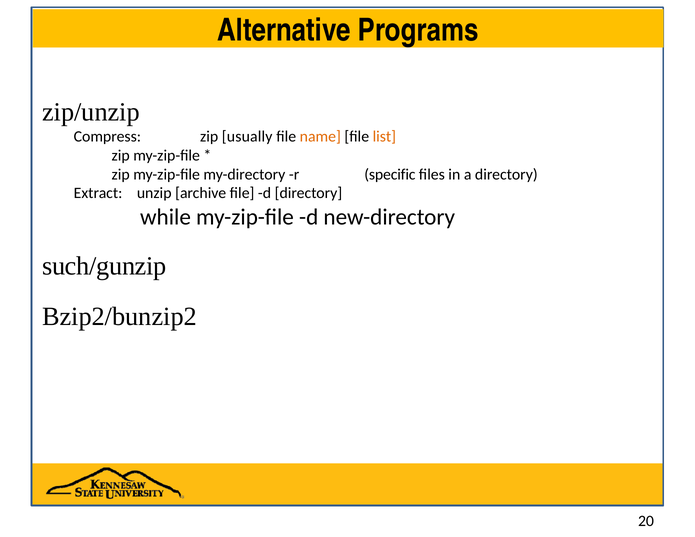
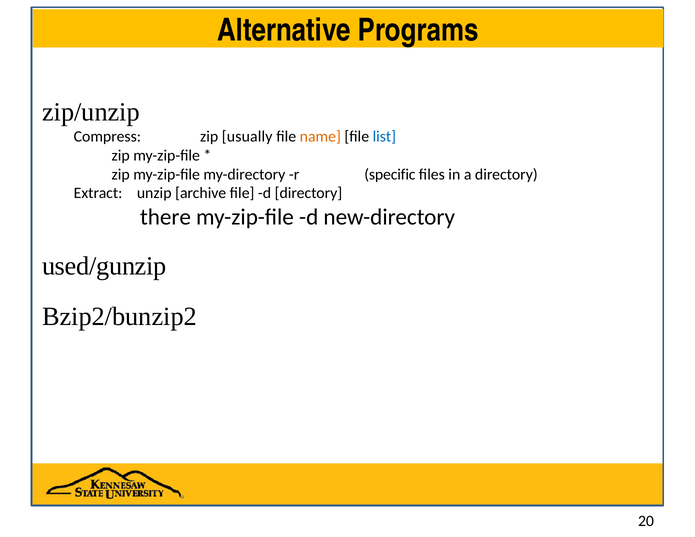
list colour: orange -> blue
while: while -> there
such/gunzip: such/gunzip -> used/gunzip
